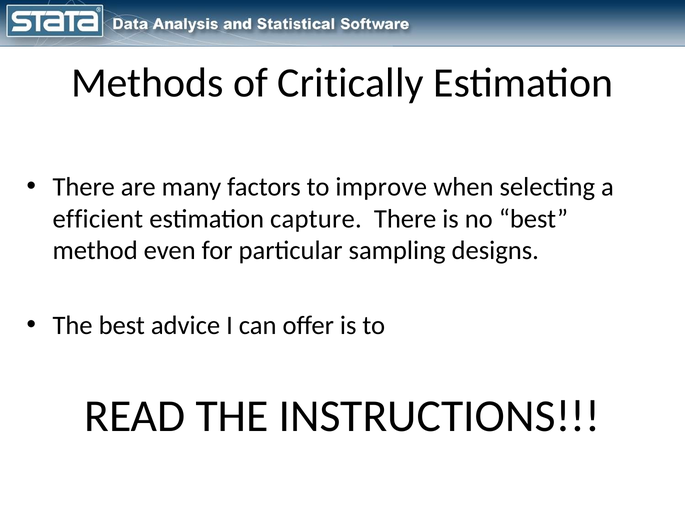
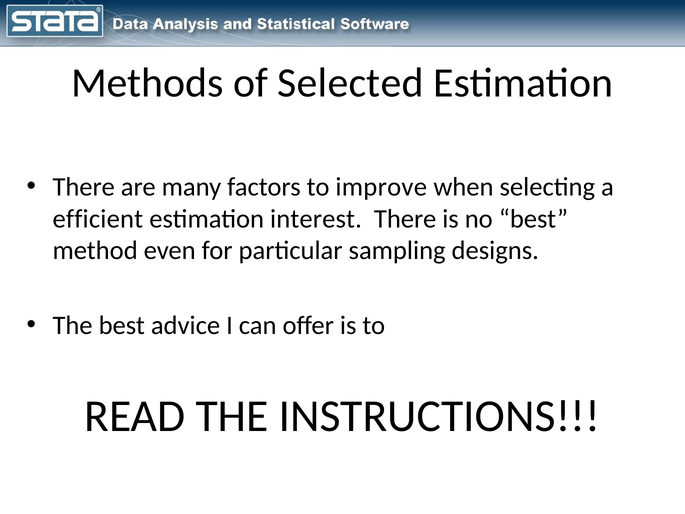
Critically: Critically -> Selected
capture: capture -> interest
